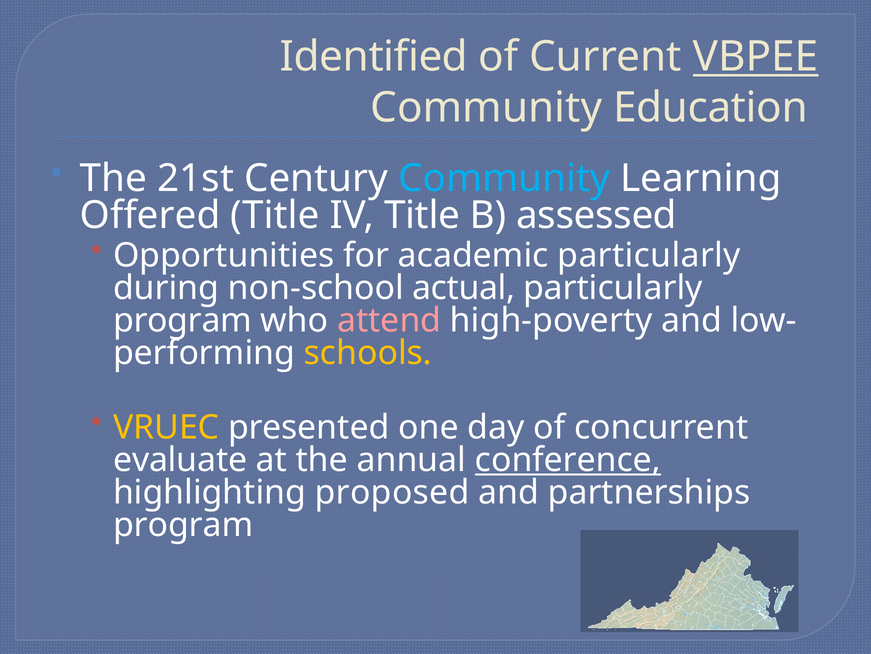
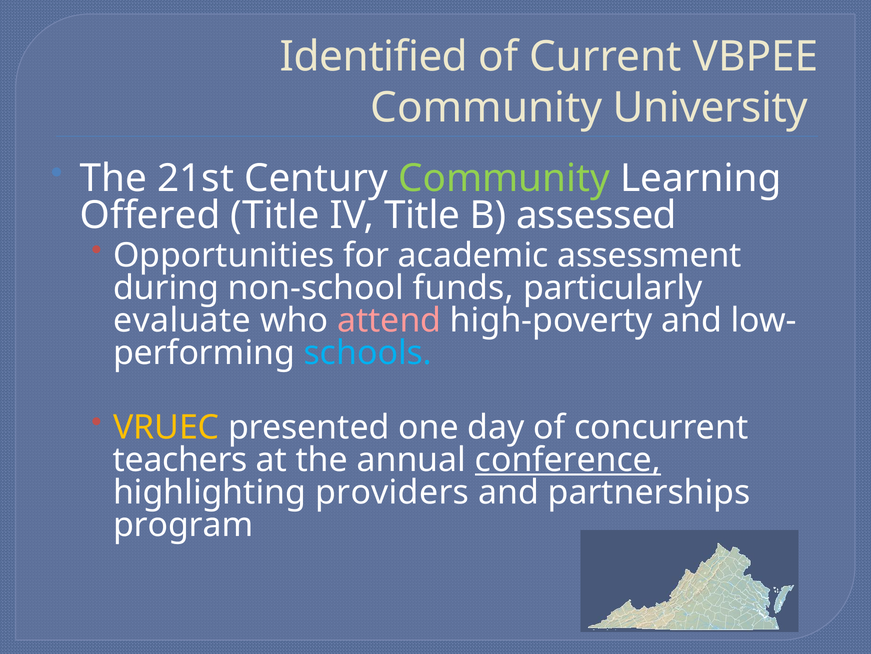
VBPEE underline: present -> none
Education: Education -> University
Community at (504, 178) colour: light blue -> light green
academic particularly: particularly -> assessment
actual: actual -> funds
program at (182, 320): program -> evaluate
schools colour: yellow -> light blue
evaluate: evaluate -> teachers
proposed: proposed -> providers
